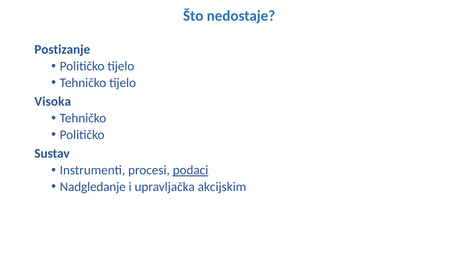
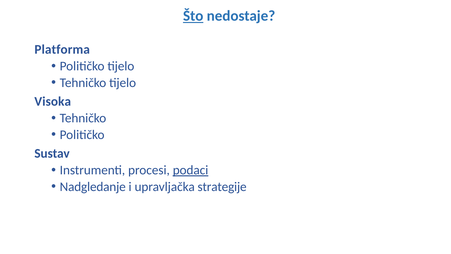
Što underline: none -> present
Postizanje: Postizanje -> Platforma
akcijskim: akcijskim -> strategije
